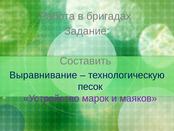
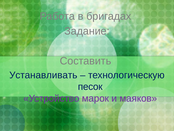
Выравнивание: Выравнивание -> Устанавливать
